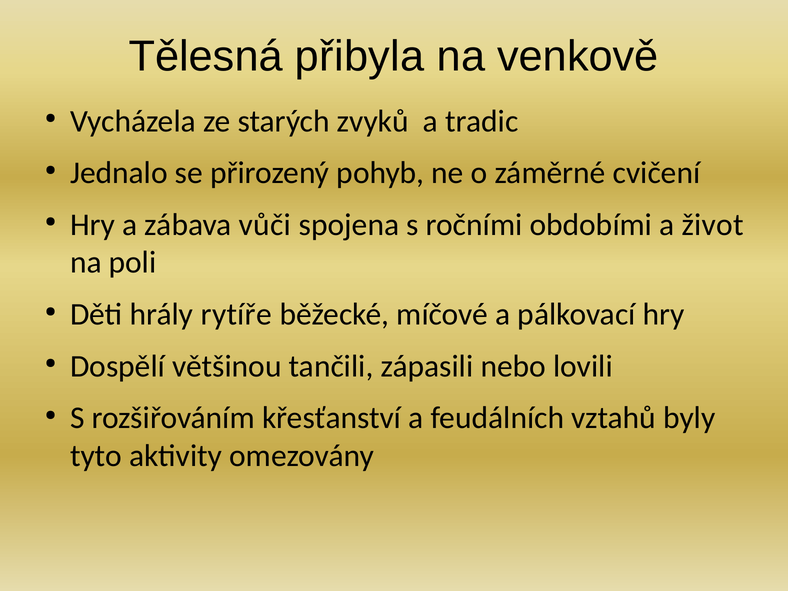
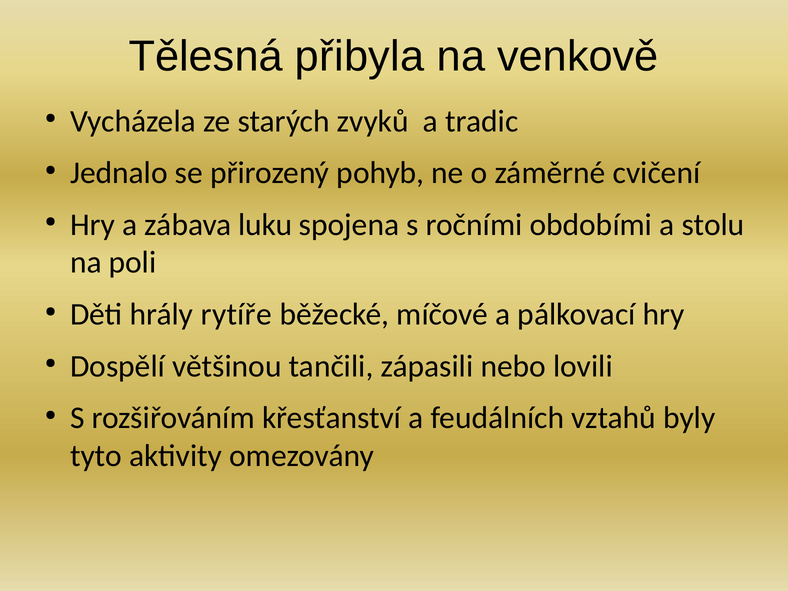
vůči: vůči -> luku
život: život -> stolu
